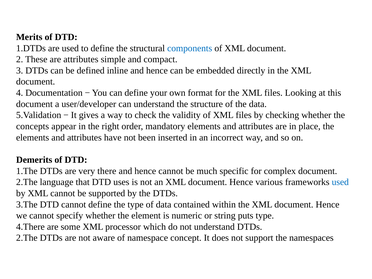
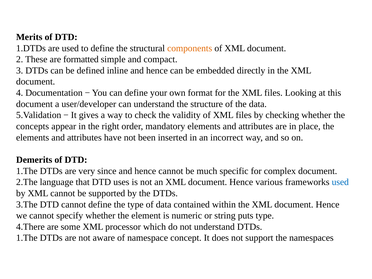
components colour: blue -> orange
are attributes: attributes -> formatted
there: there -> since
2.The at (27, 238): 2.The -> 1.The
